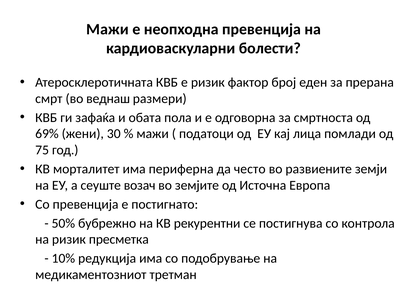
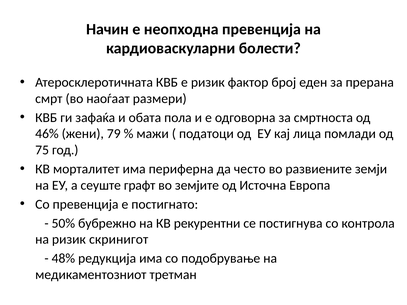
Мажи at (107, 29): Мажи -> Начин
веднаш: веднаш -> наоѓаат
69%: 69% -> 46%
30: 30 -> 79
возач: возач -> графт
пресметка: пресметка -> скринигот
10%: 10% -> 48%
